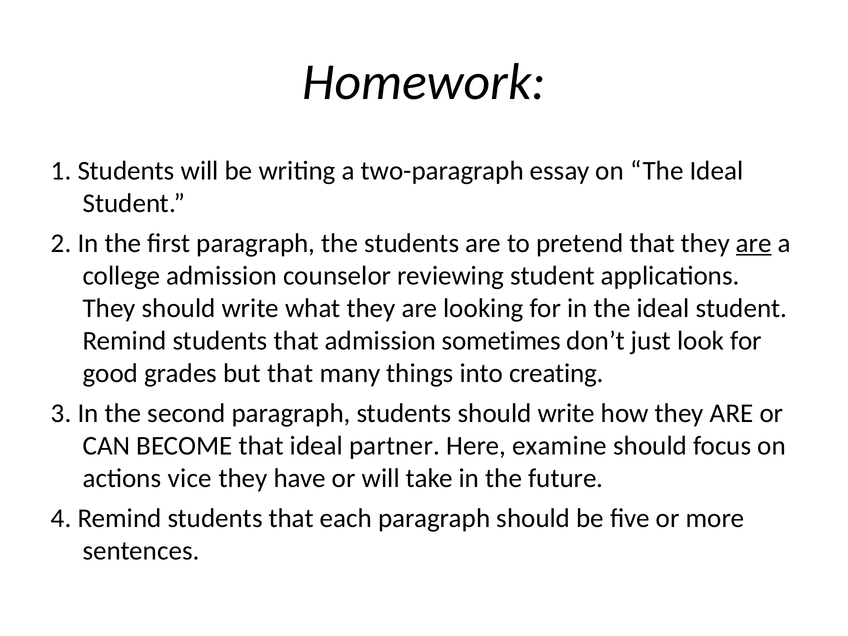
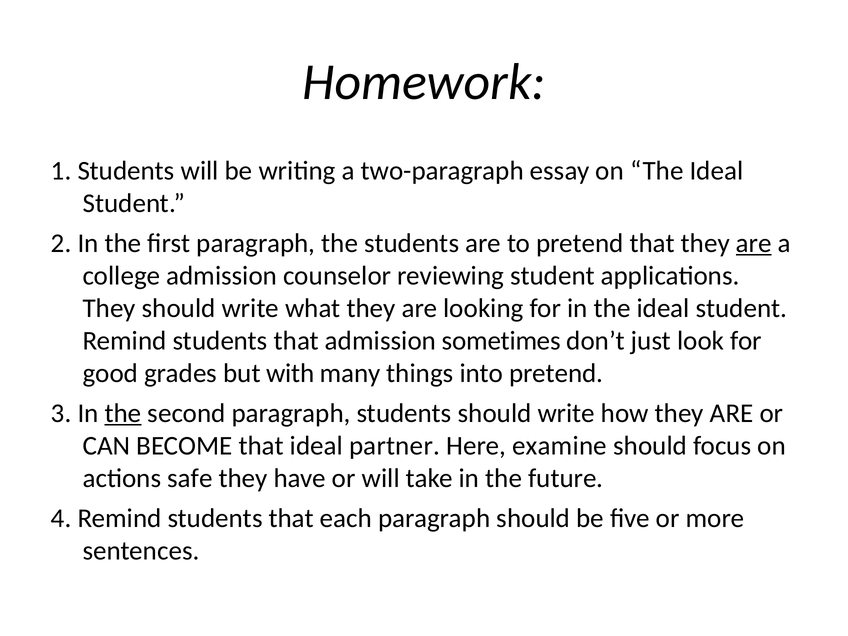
but that: that -> with
into creating: creating -> pretend
the at (123, 413) underline: none -> present
vice: vice -> safe
